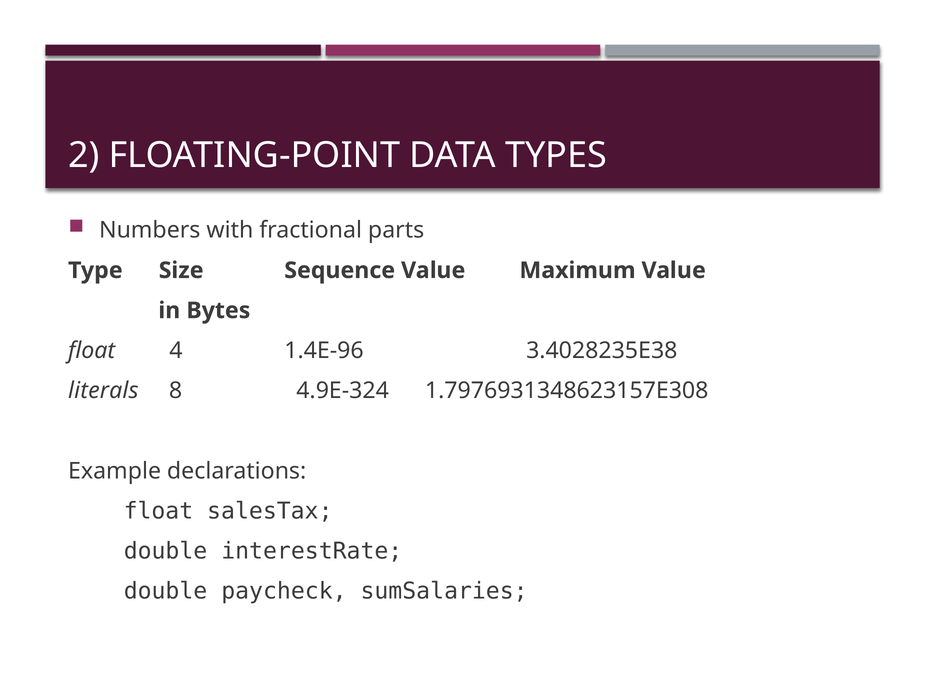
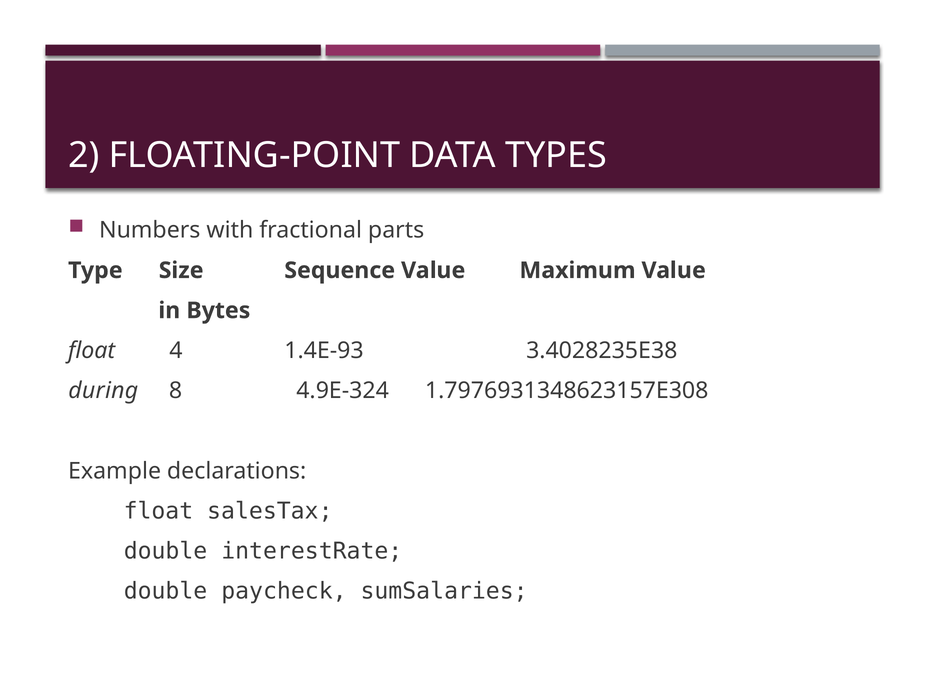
1.4E-96: 1.4E-96 -> 1.4E-93
literals: literals -> during
